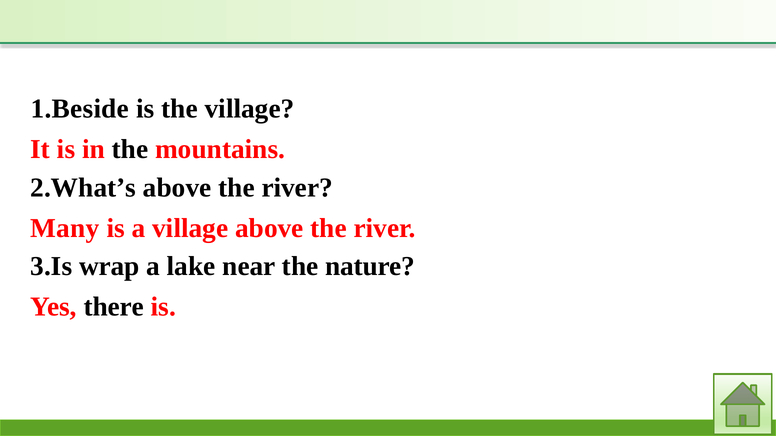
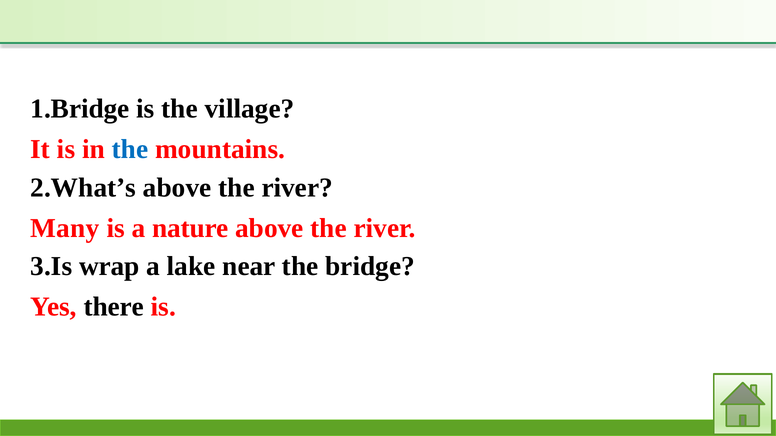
1.Beside: 1.Beside -> 1.Bridge
the at (130, 149) colour: black -> blue
a village: village -> nature
nature: nature -> bridge
